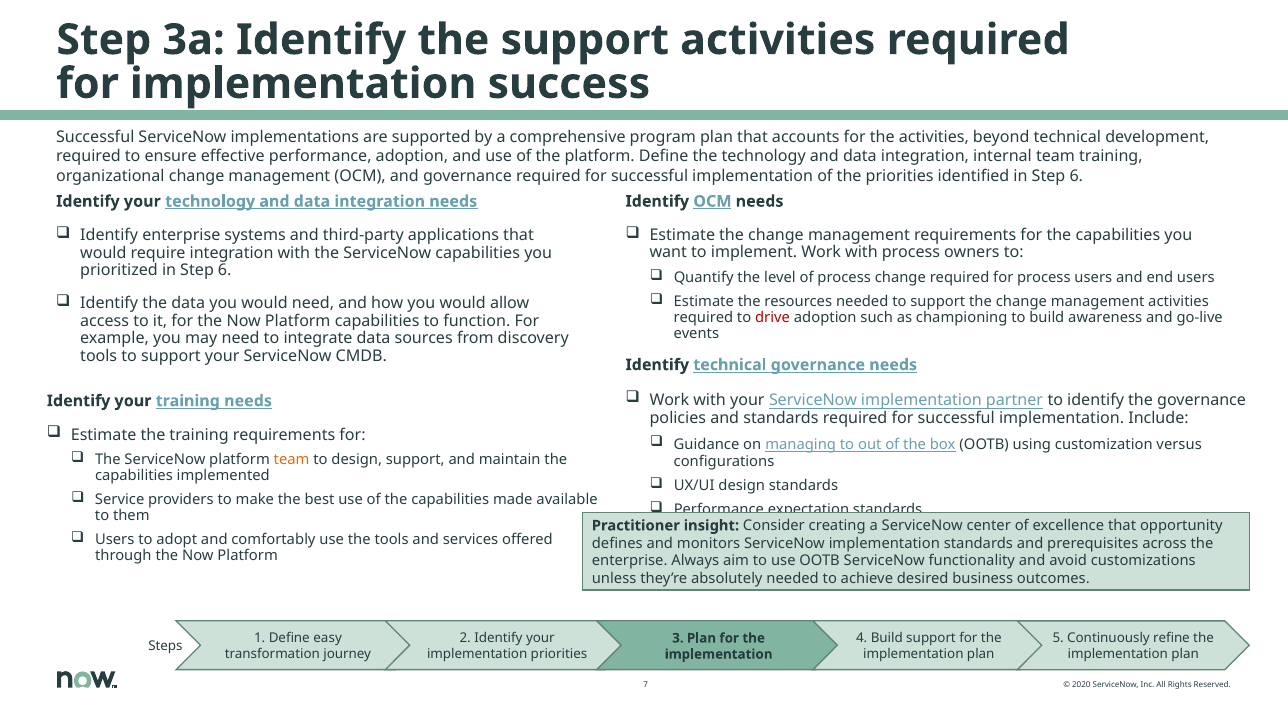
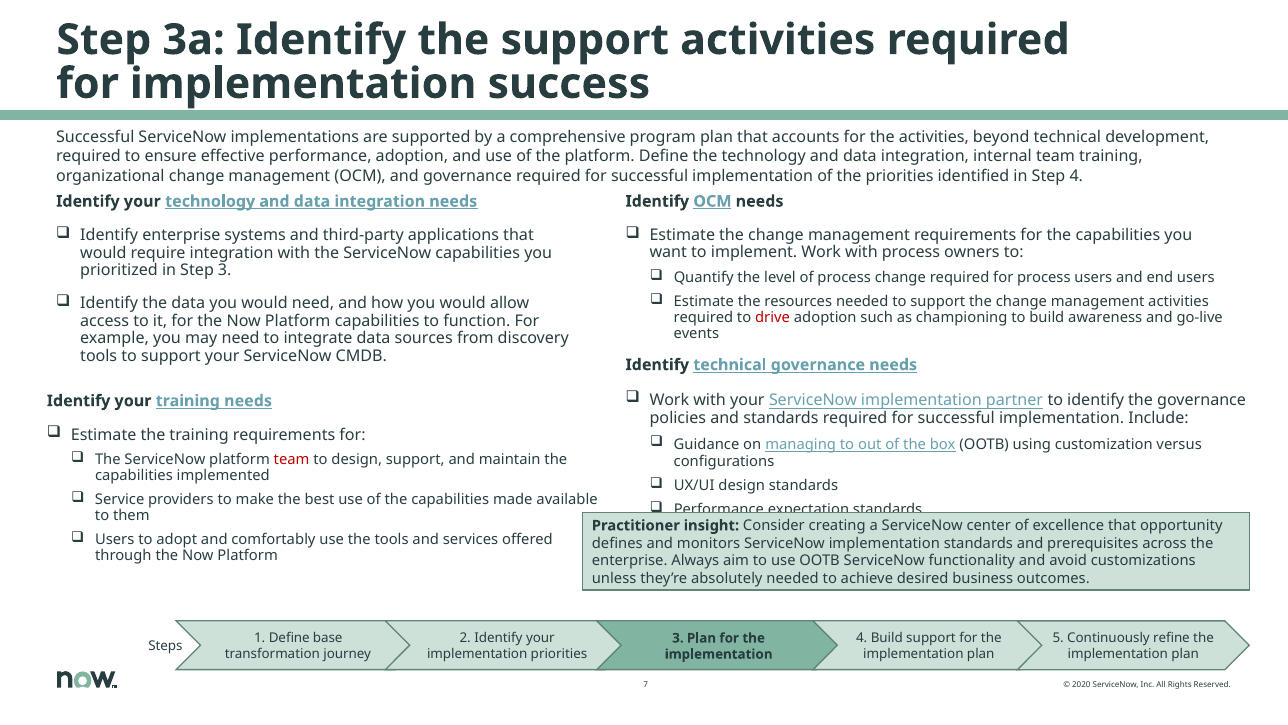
identified in Step 6: 6 -> 4
prioritized in Step 6: 6 -> 3
team at (292, 459) colour: orange -> red
easy: easy -> base
